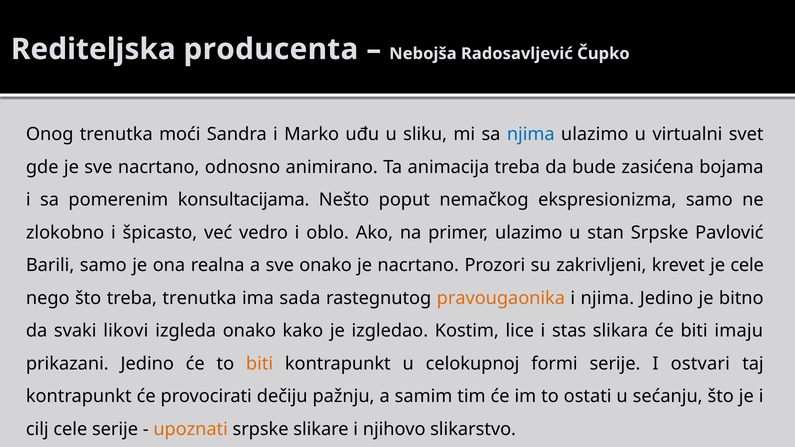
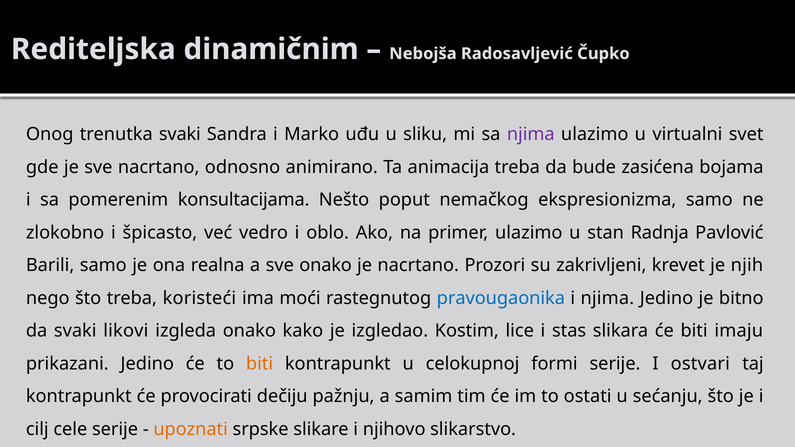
producenta: producenta -> dinamičnim
trenutka moći: moći -> svaki
njima at (531, 134) colour: blue -> purple
stan Srpske: Srpske -> Radnja
je cele: cele -> njih
treba trenutka: trenutka -> koristeći
sada: sada -> moći
pravougaonika colour: orange -> blue
